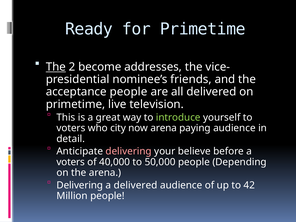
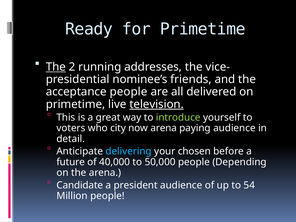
become: become -> running
television underline: none -> present
delivering at (129, 151) colour: pink -> light blue
believe: believe -> chosen
voters at (71, 162): voters -> future
Delivering at (80, 185): Delivering -> Candidate
a delivered: delivered -> president
42: 42 -> 54
